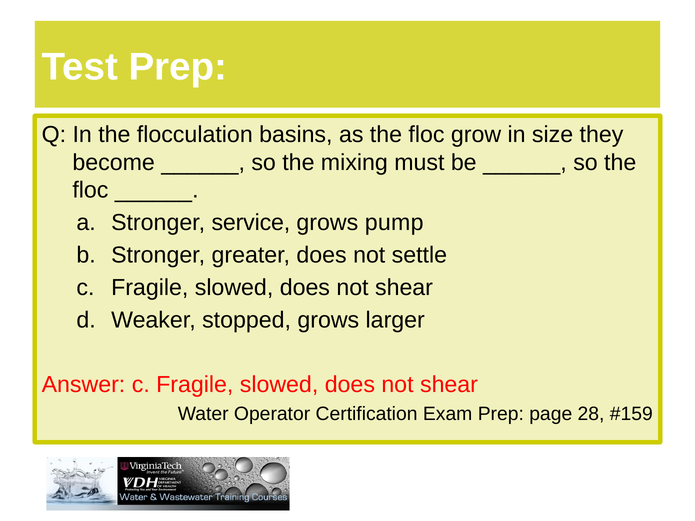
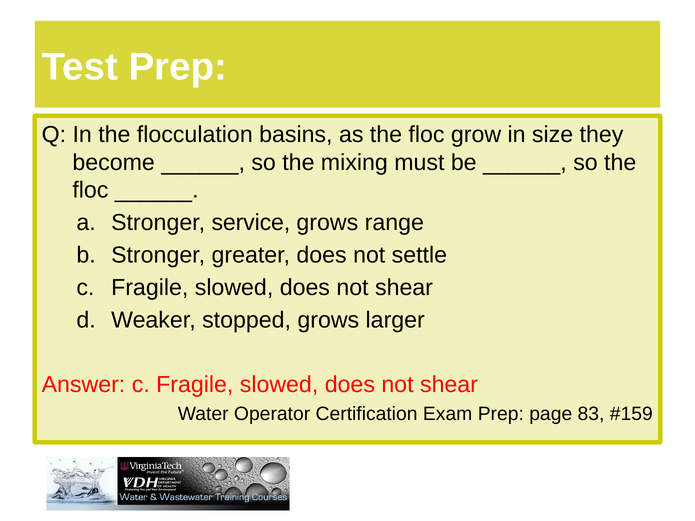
pump: pump -> range
28: 28 -> 83
